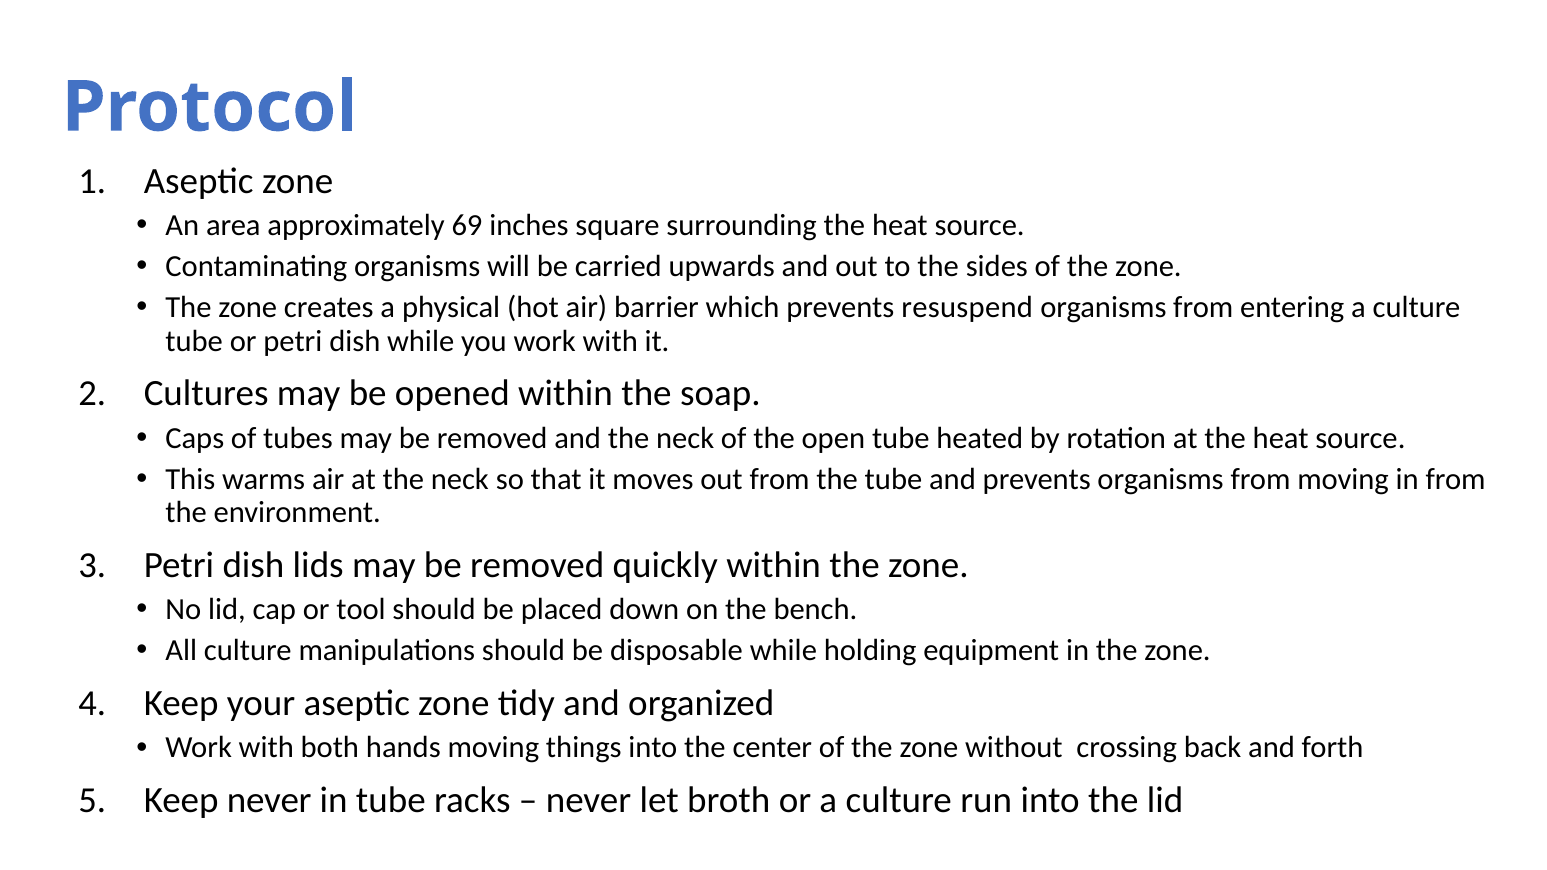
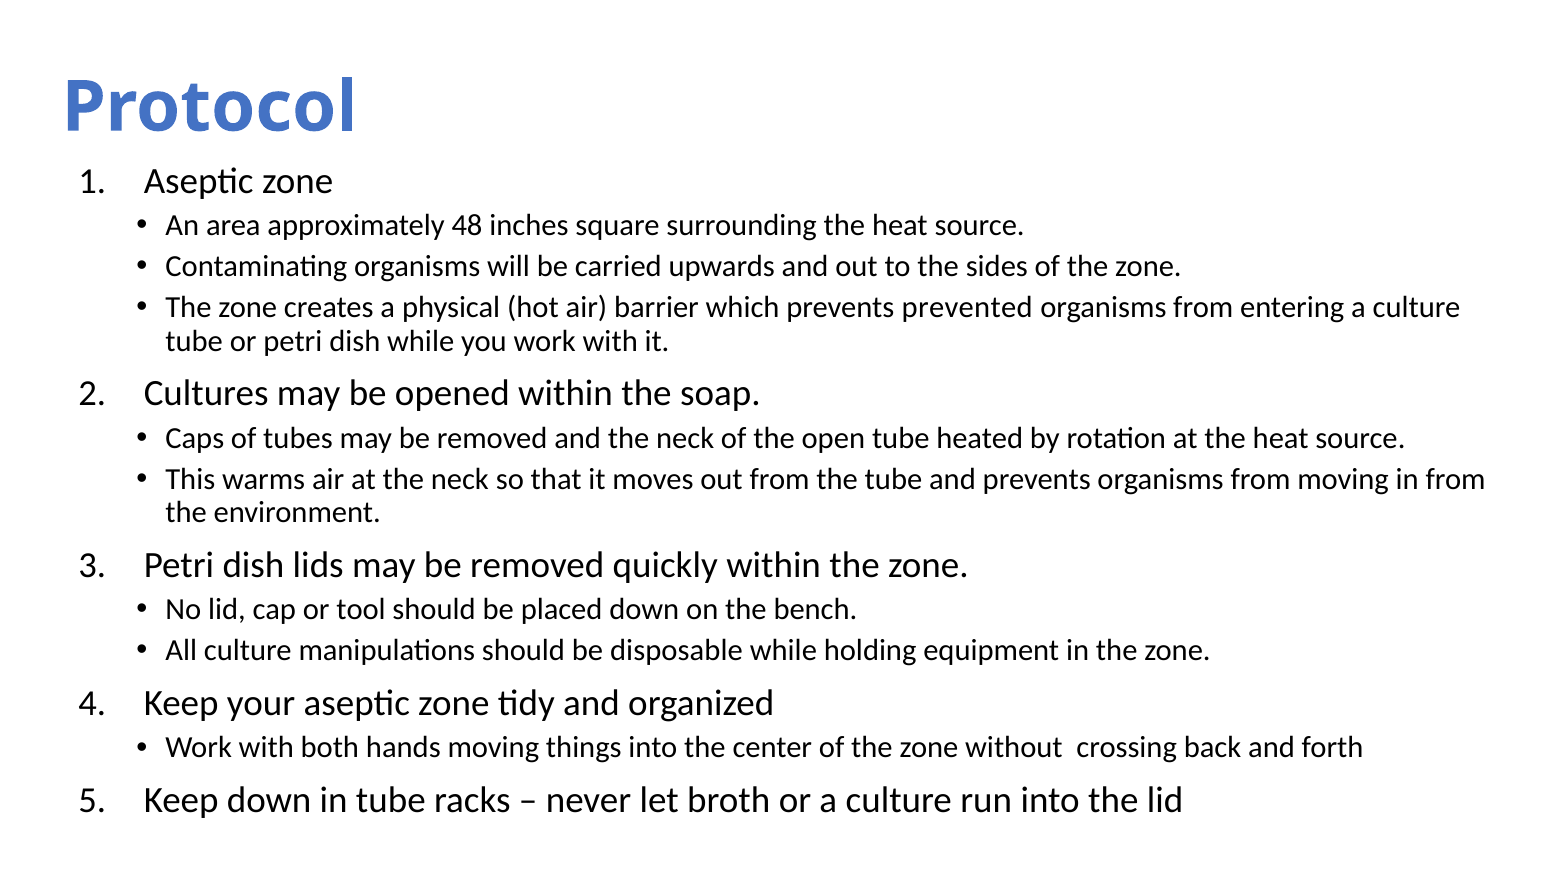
69: 69 -> 48
resuspend: resuspend -> prevented
Keep never: never -> down
